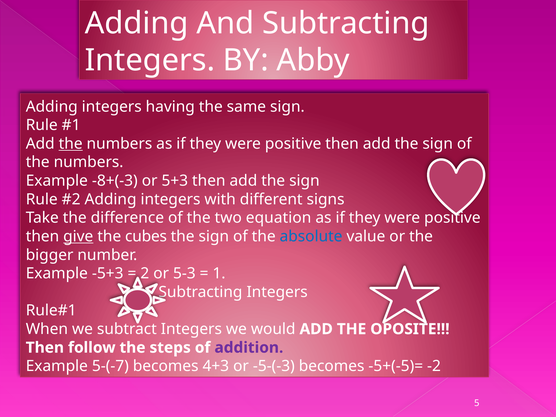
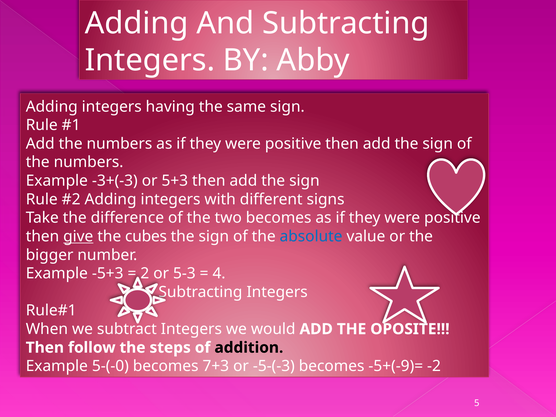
the at (71, 144) underline: present -> none
-8+(-3: -8+(-3 -> -3+(-3
two equation: equation -> becomes
1: 1 -> 4
addition colour: purple -> black
5-(-7: 5-(-7 -> 5-(-0
4+3: 4+3 -> 7+3
-5+(-5)=: -5+(-5)= -> -5+(-9)=
